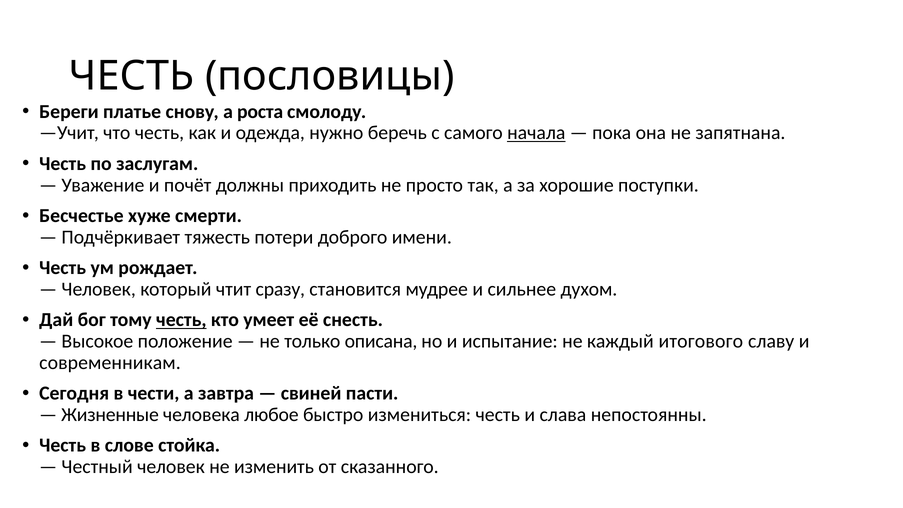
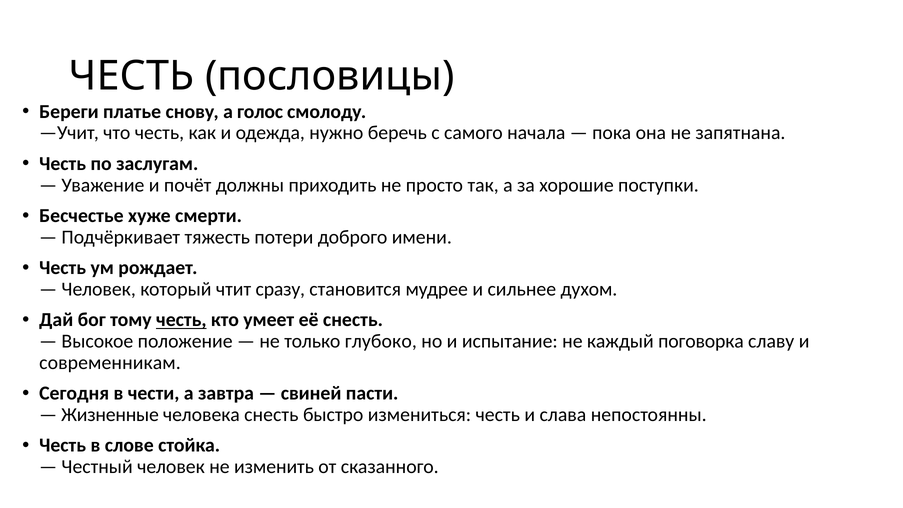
роста: роста -> голос
начала underline: present -> none
описана: описана -> глубоко
итогового: итогового -> поговорка
человека любое: любое -> снесть
